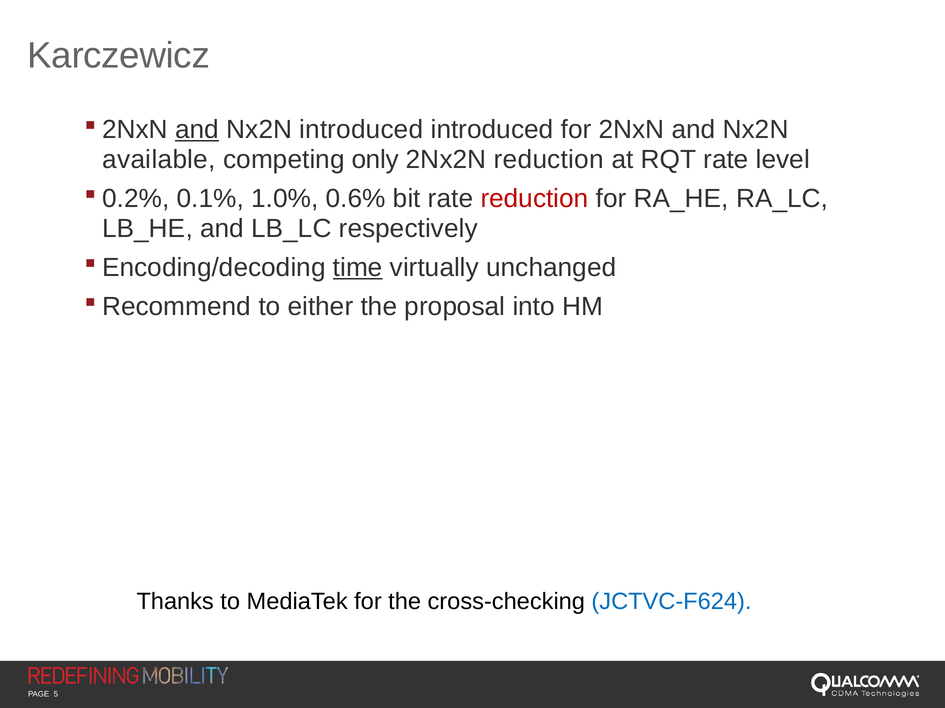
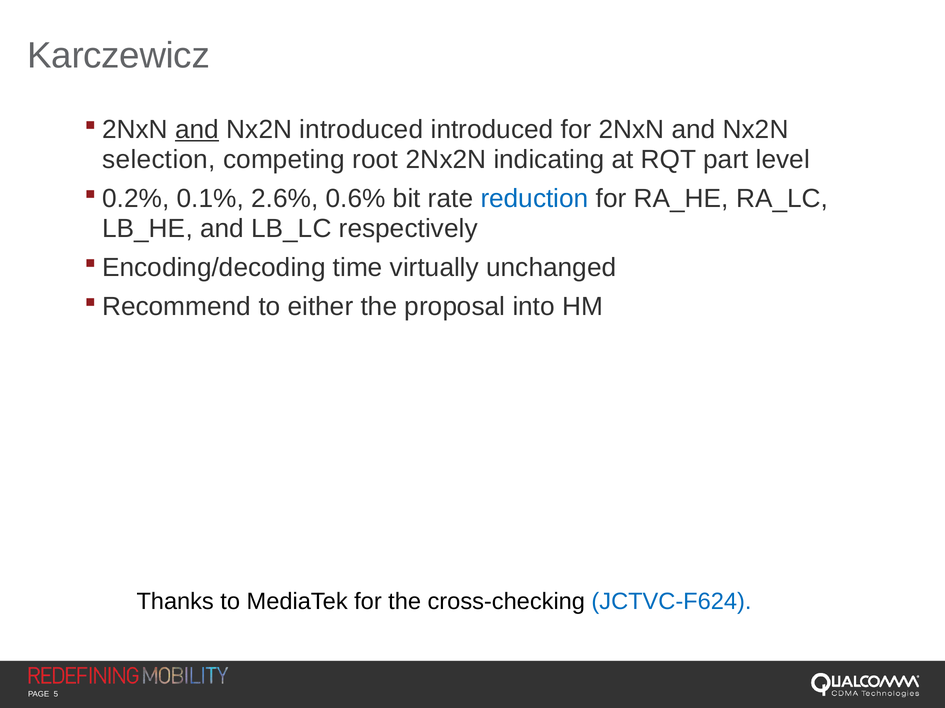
available: available -> selection
only: only -> root
2Nx2N reduction: reduction -> indicating
RQT rate: rate -> part
1.0%: 1.0% -> 2.6%
reduction at (535, 199) colour: red -> blue
time underline: present -> none
